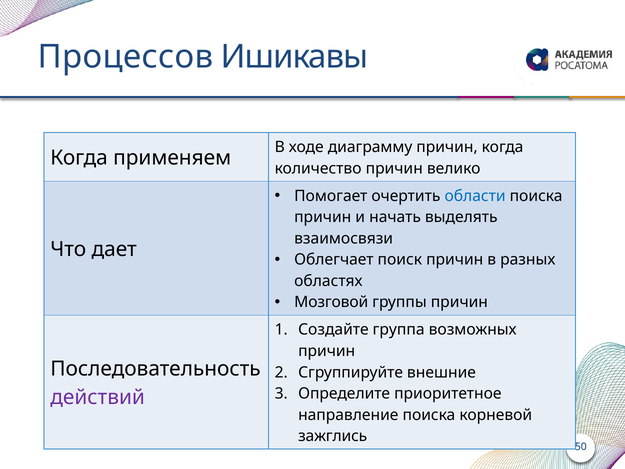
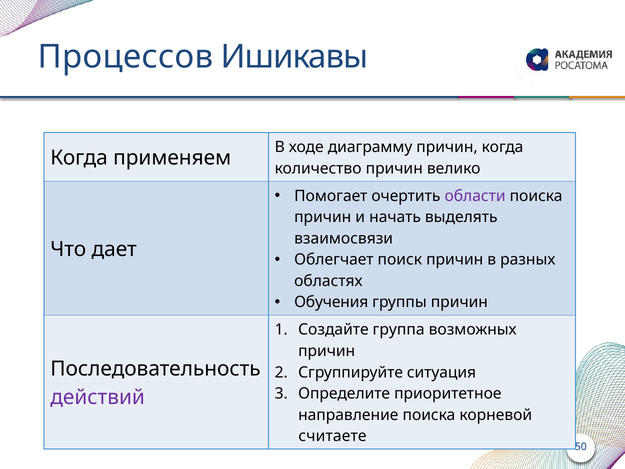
области colour: blue -> purple
Мозговой: Мозговой -> Обучения
внешние: внешние -> ситуация
зажглись: зажглись -> считаете
